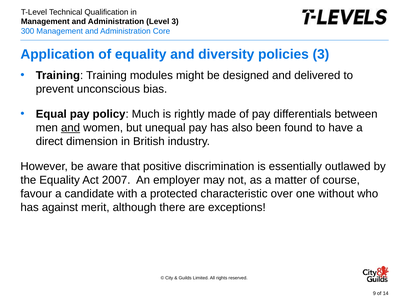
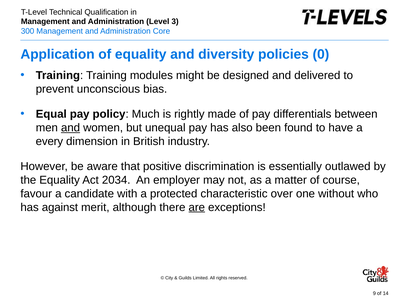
policies 3: 3 -> 0
direct: direct -> every
2007: 2007 -> 2034
are underline: none -> present
